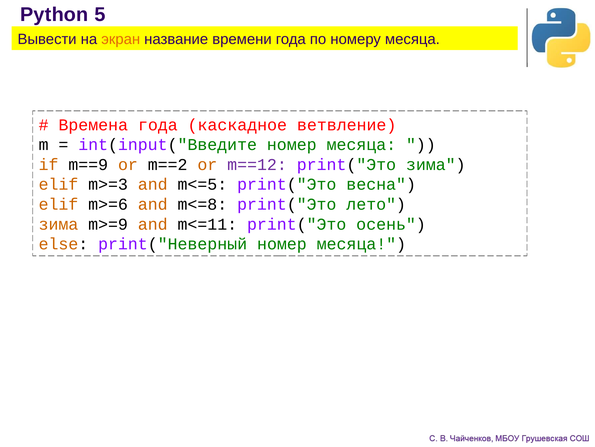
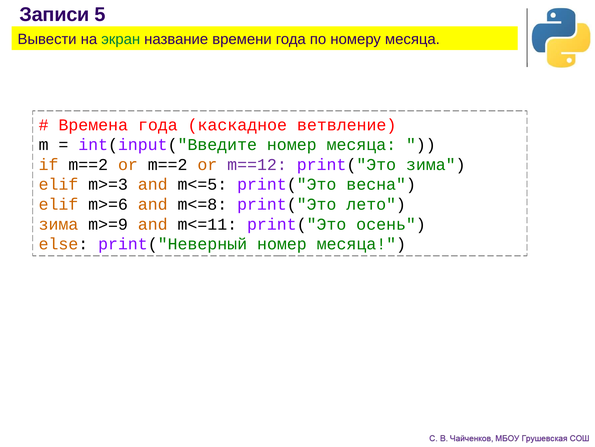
Python: Python -> Записи
экран colour: orange -> green
if m==9: m==9 -> m==2
